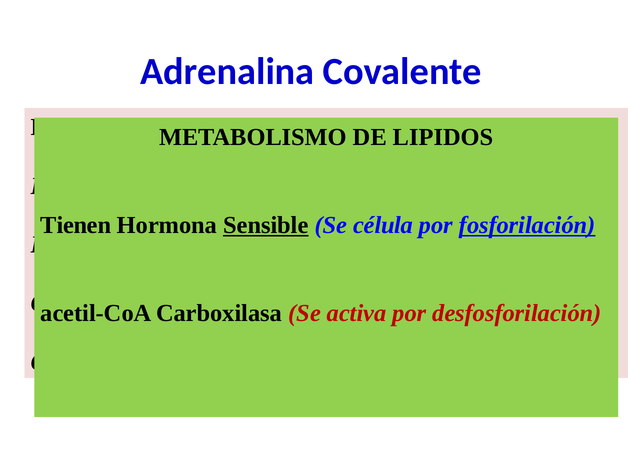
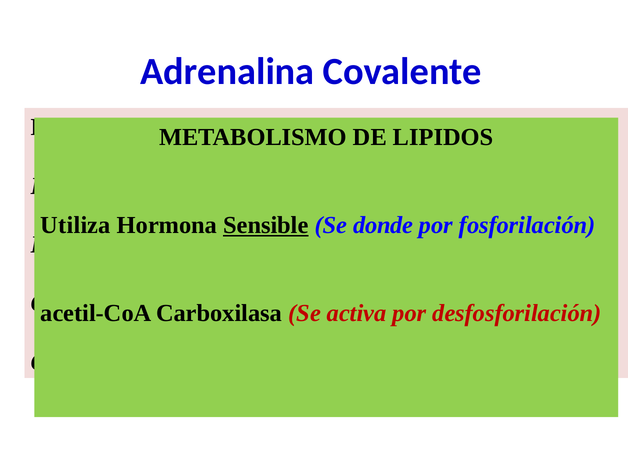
Tienen: Tienen -> Utiliza
célula: célula -> donde
fosforilación at (527, 225) underline: present -> none
